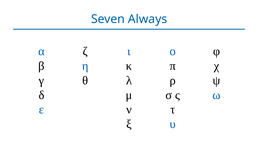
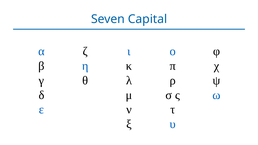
Always: Always -> Capital
